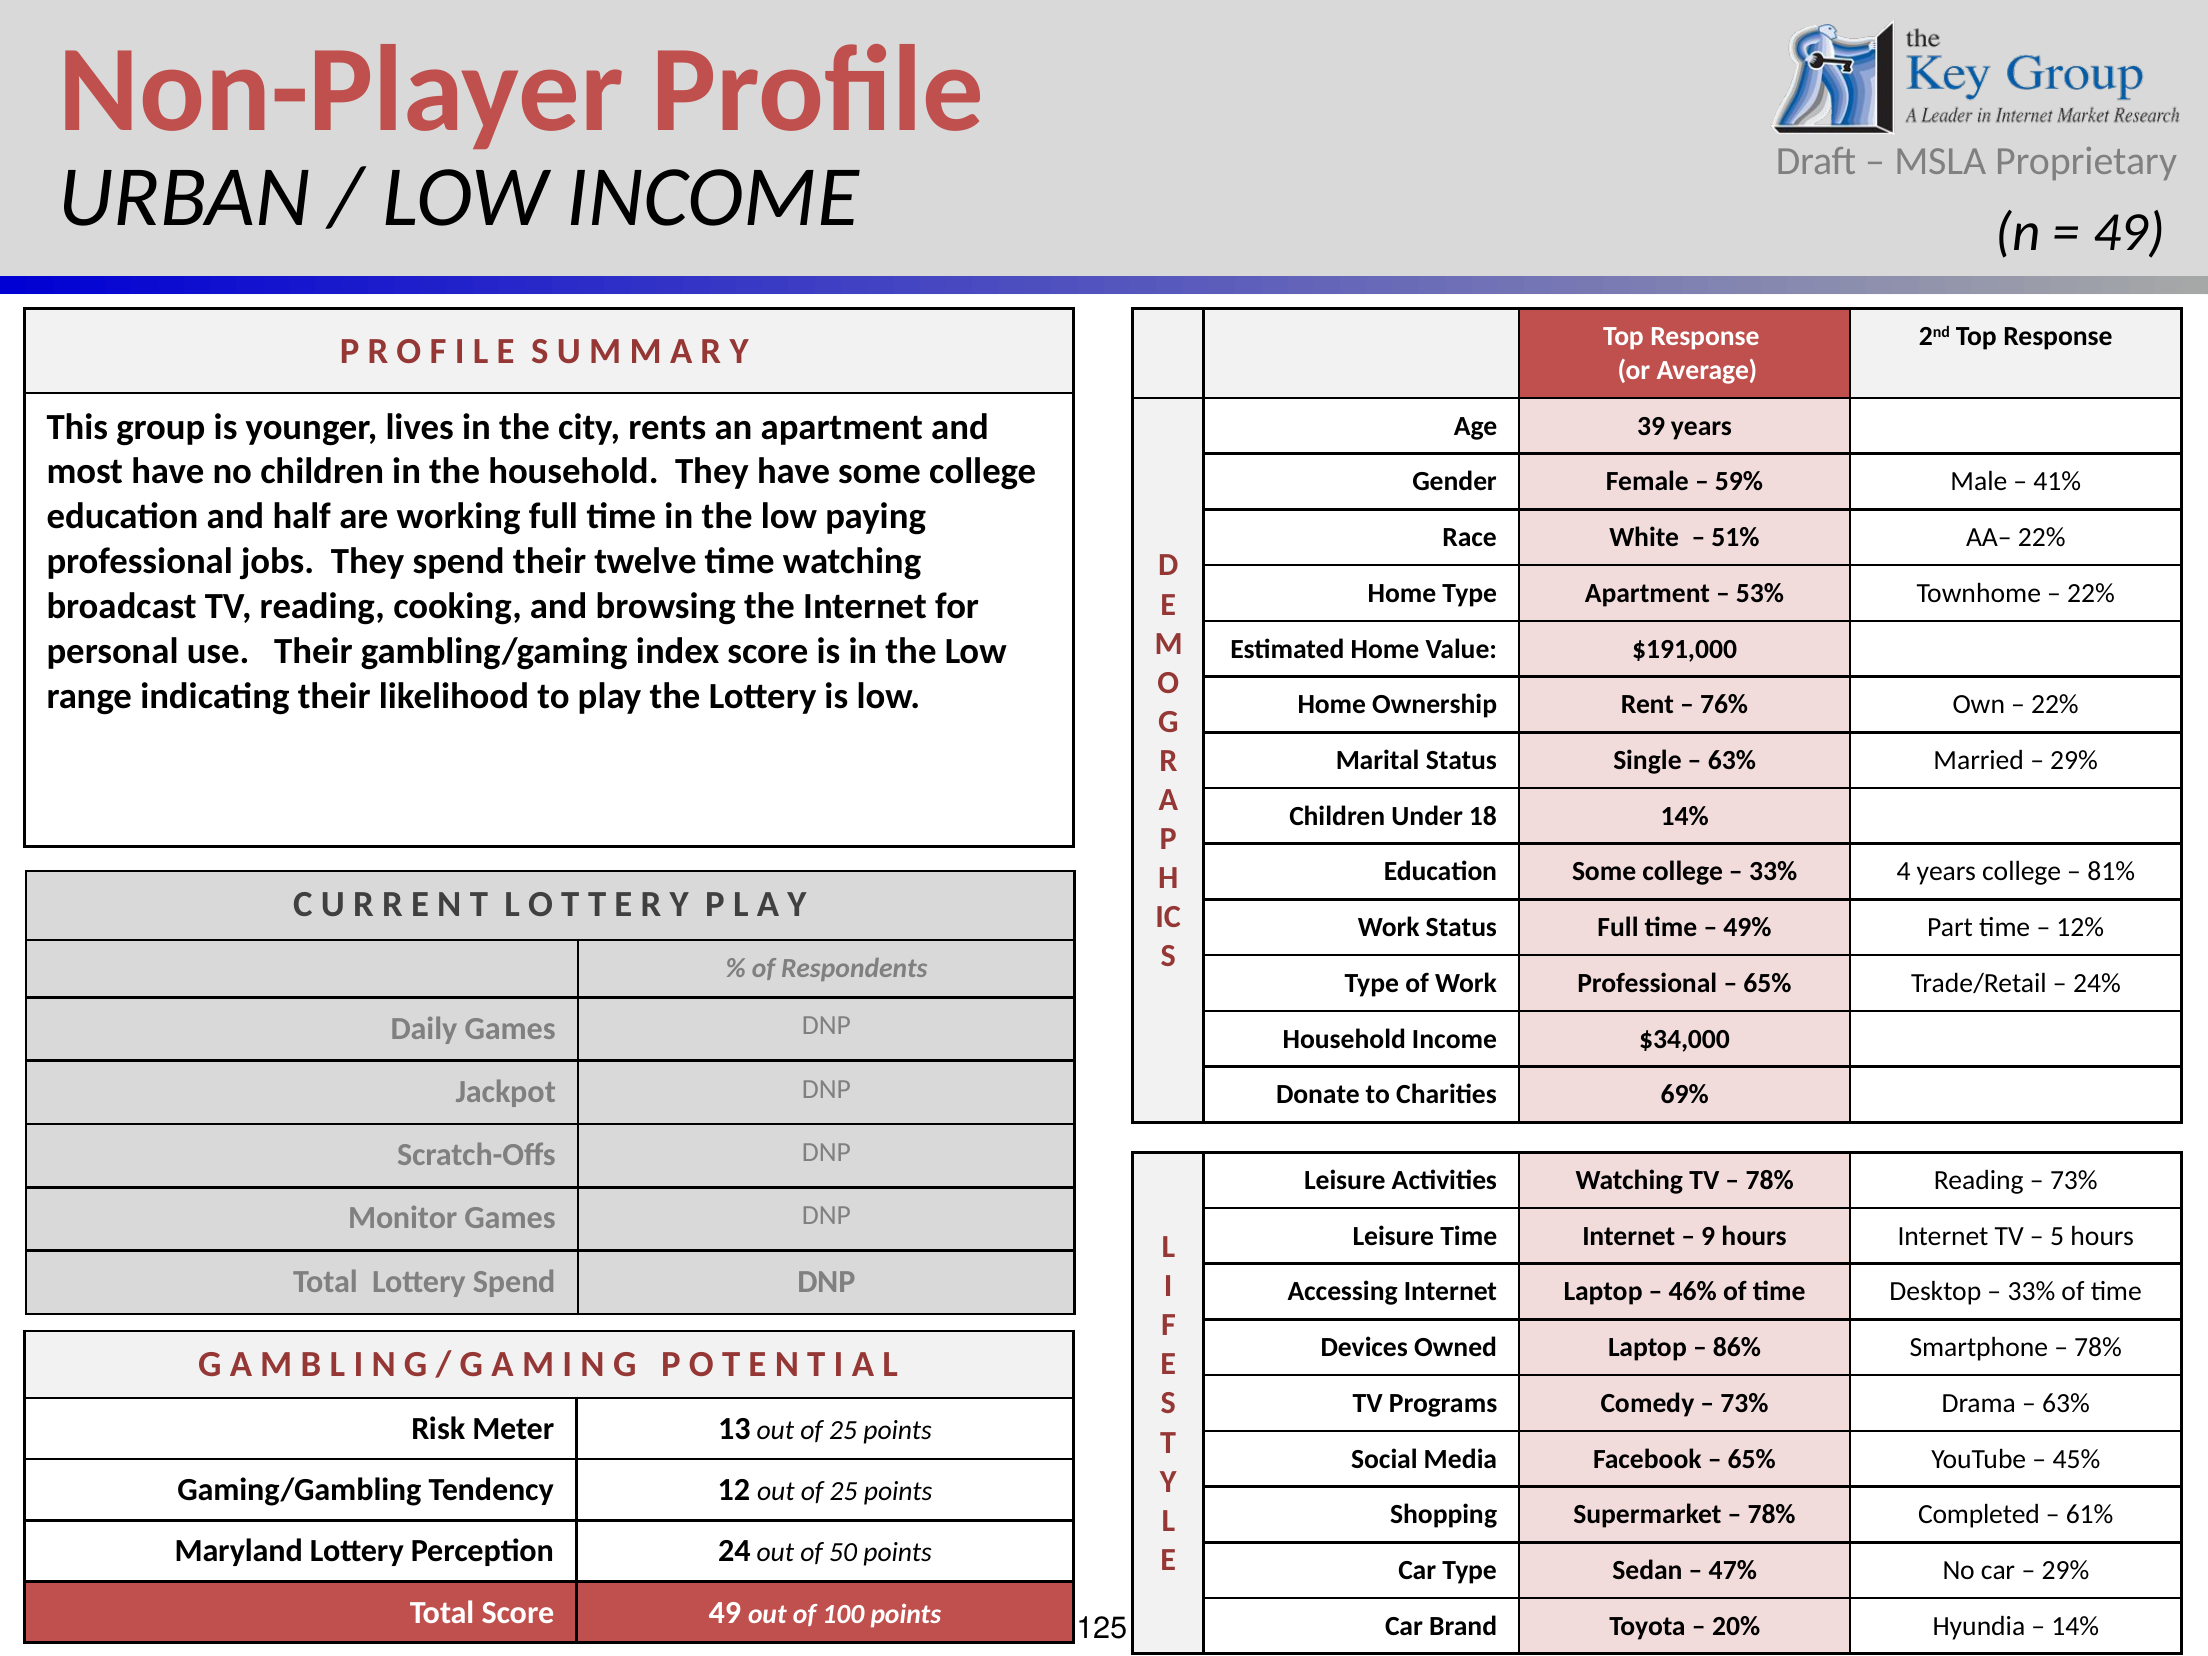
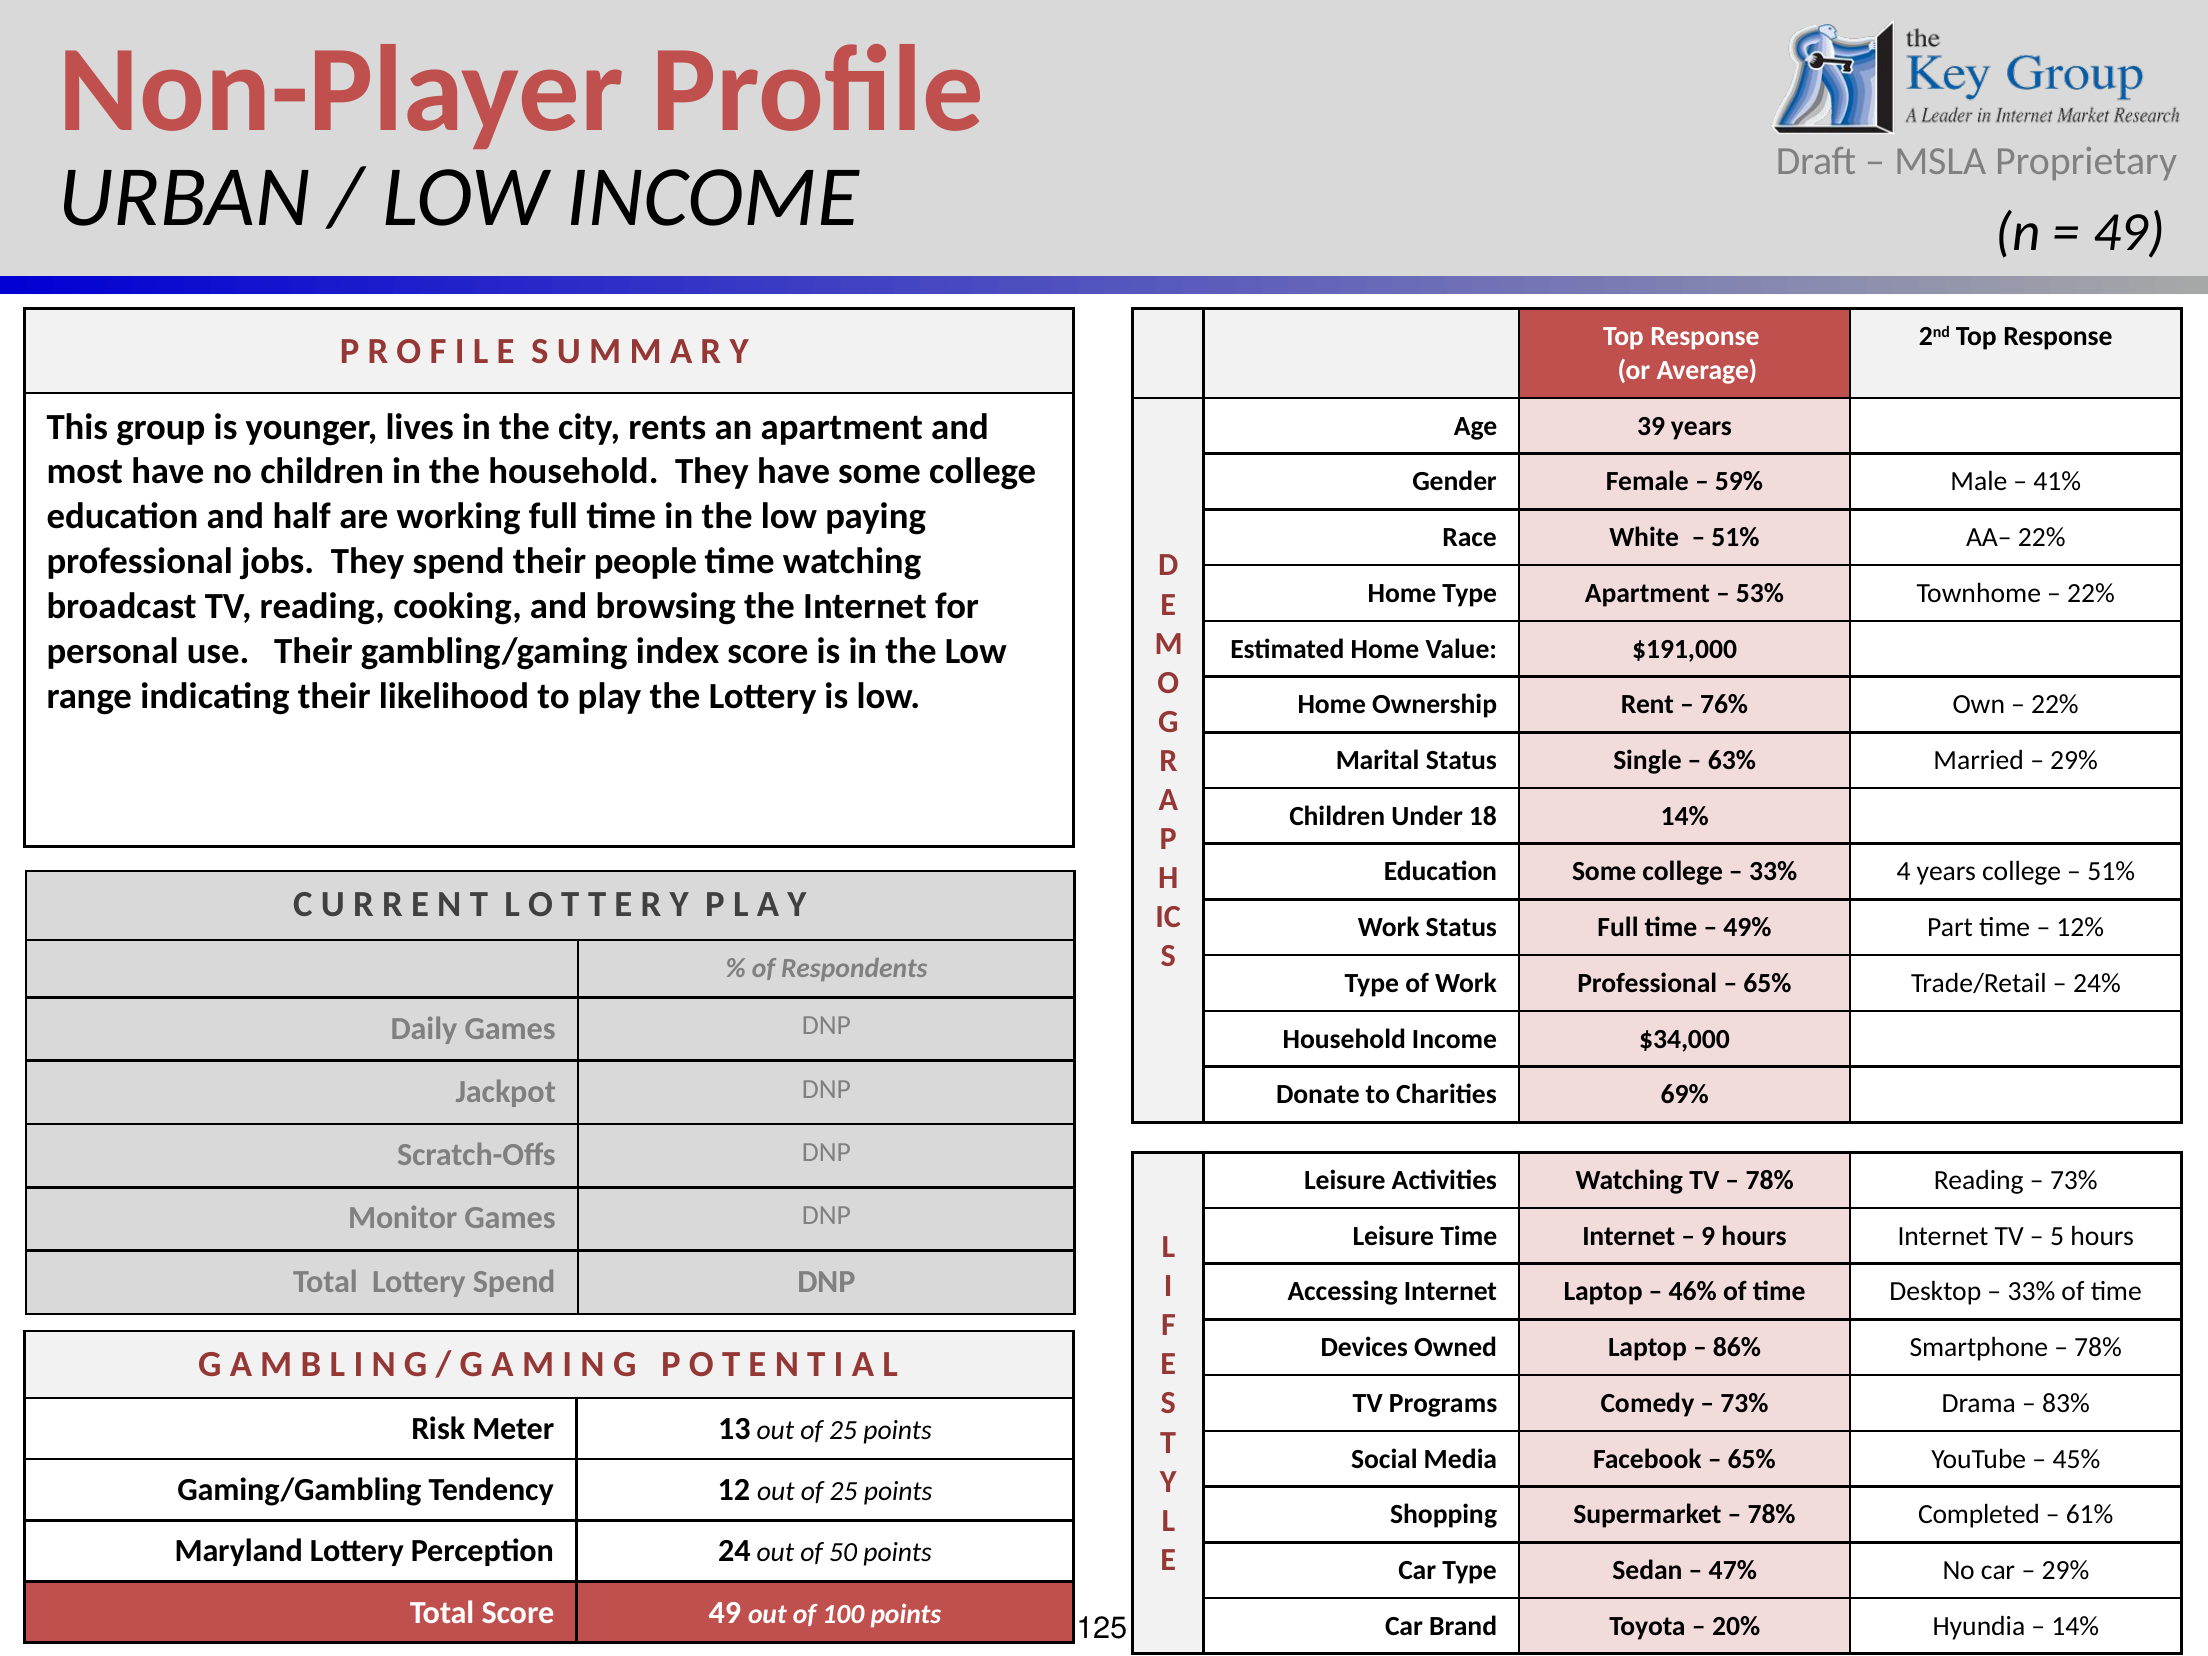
twelve: twelve -> people
81% at (2111, 872): 81% -> 51%
63% at (2066, 1403): 63% -> 83%
